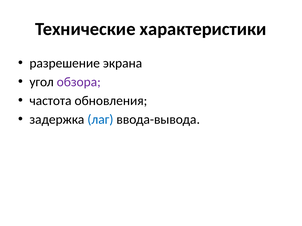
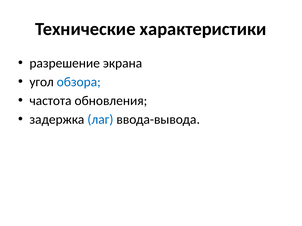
обзора colour: purple -> blue
